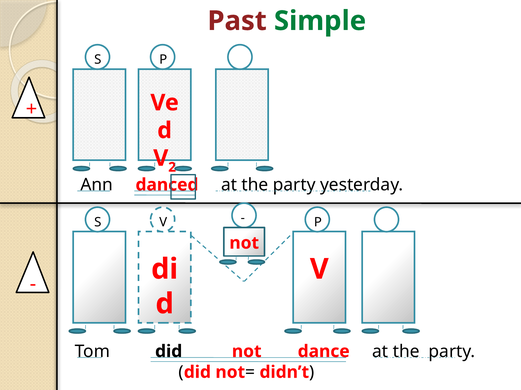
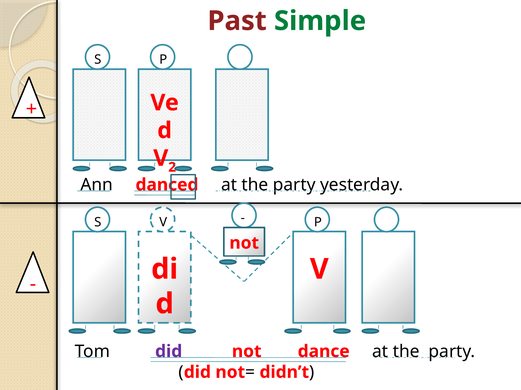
did at (169, 352) colour: black -> purple
